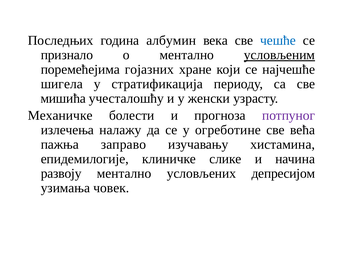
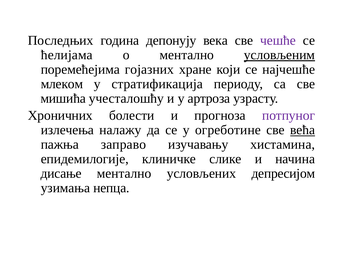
албумин: албумин -> депонују
чешће colour: blue -> purple
признало: признало -> ћелијама
шигела: шигела -> млеком
женски: женски -> артроза
Механичке: Механичке -> Хроничних
већа underline: none -> present
развоју: развоју -> дисање
човек: човек -> непца
